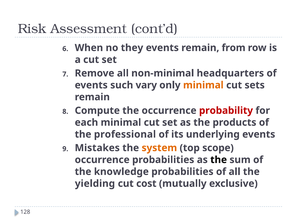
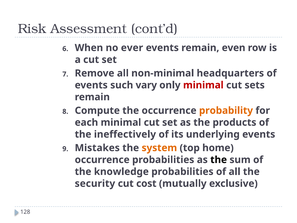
they: they -> ever
from: from -> even
minimal at (203, 85) colour: orange -> red
probability colour: red -> orange
professional: professional -> ineffectively
scope: scope -> home
yielding: yielding -> security
